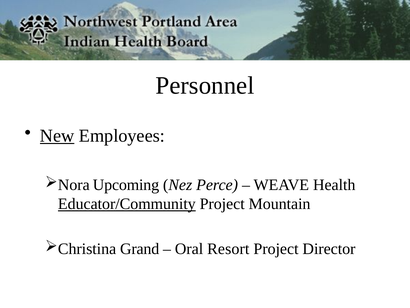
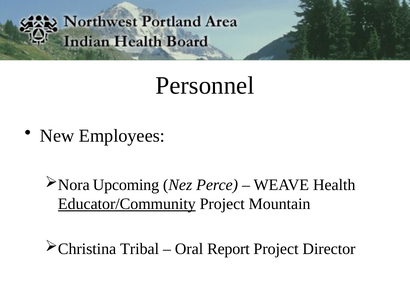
New underline: present -> none
Grand: Grand -> Tribal
Resort: Resort -> Report
